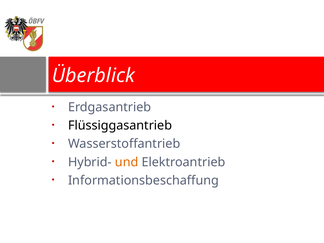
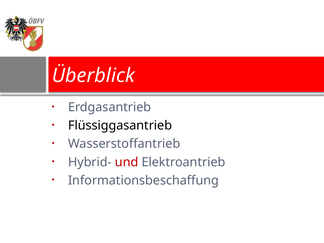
und colour: orange -> red
